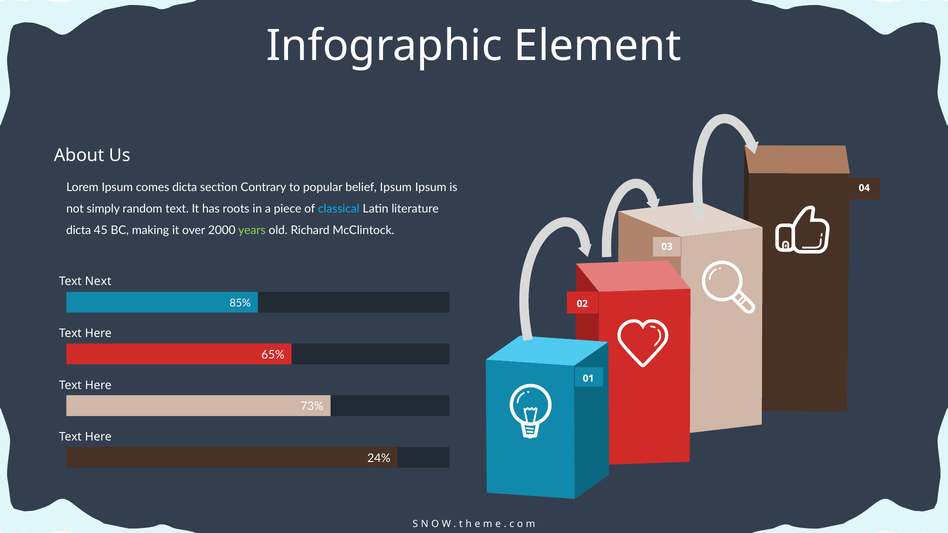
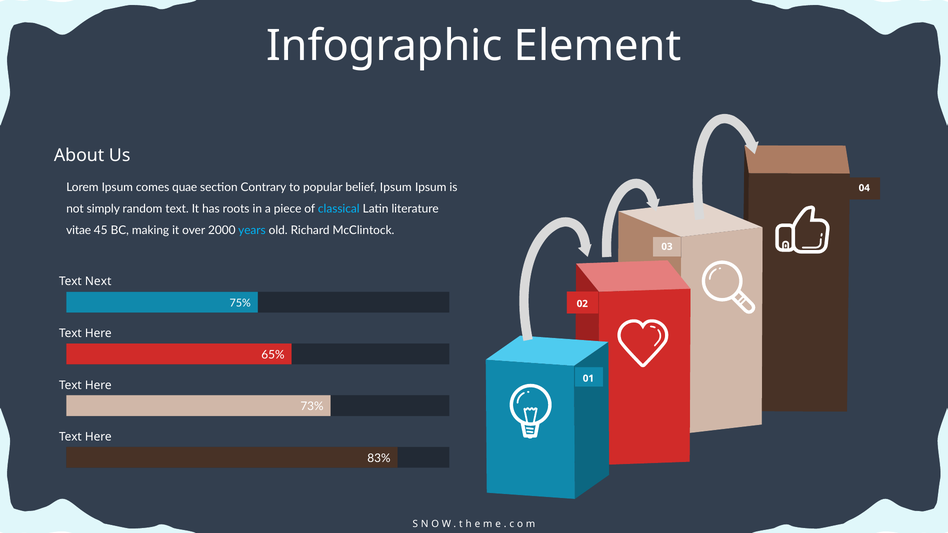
comes dicta: dicta -> quae
dicta at (79, 230): dicta -> vitae
years colour: light green -> light blue
85%: 85% -> 75%
24%: 24% -> 83%
